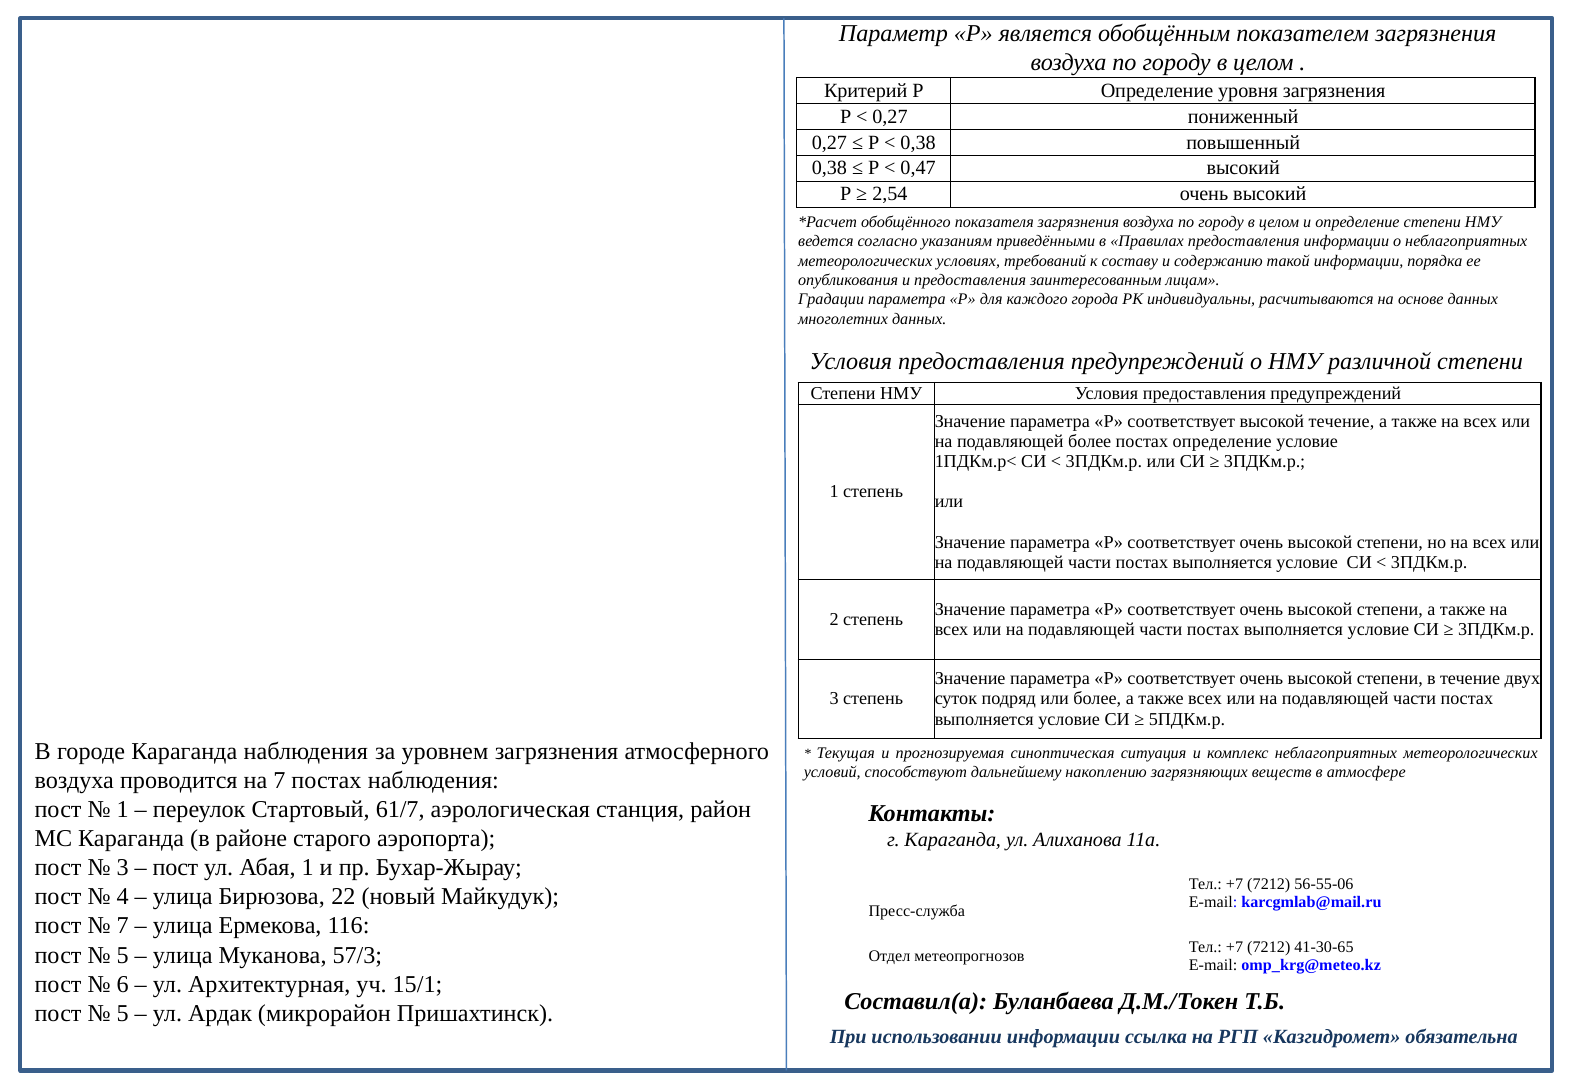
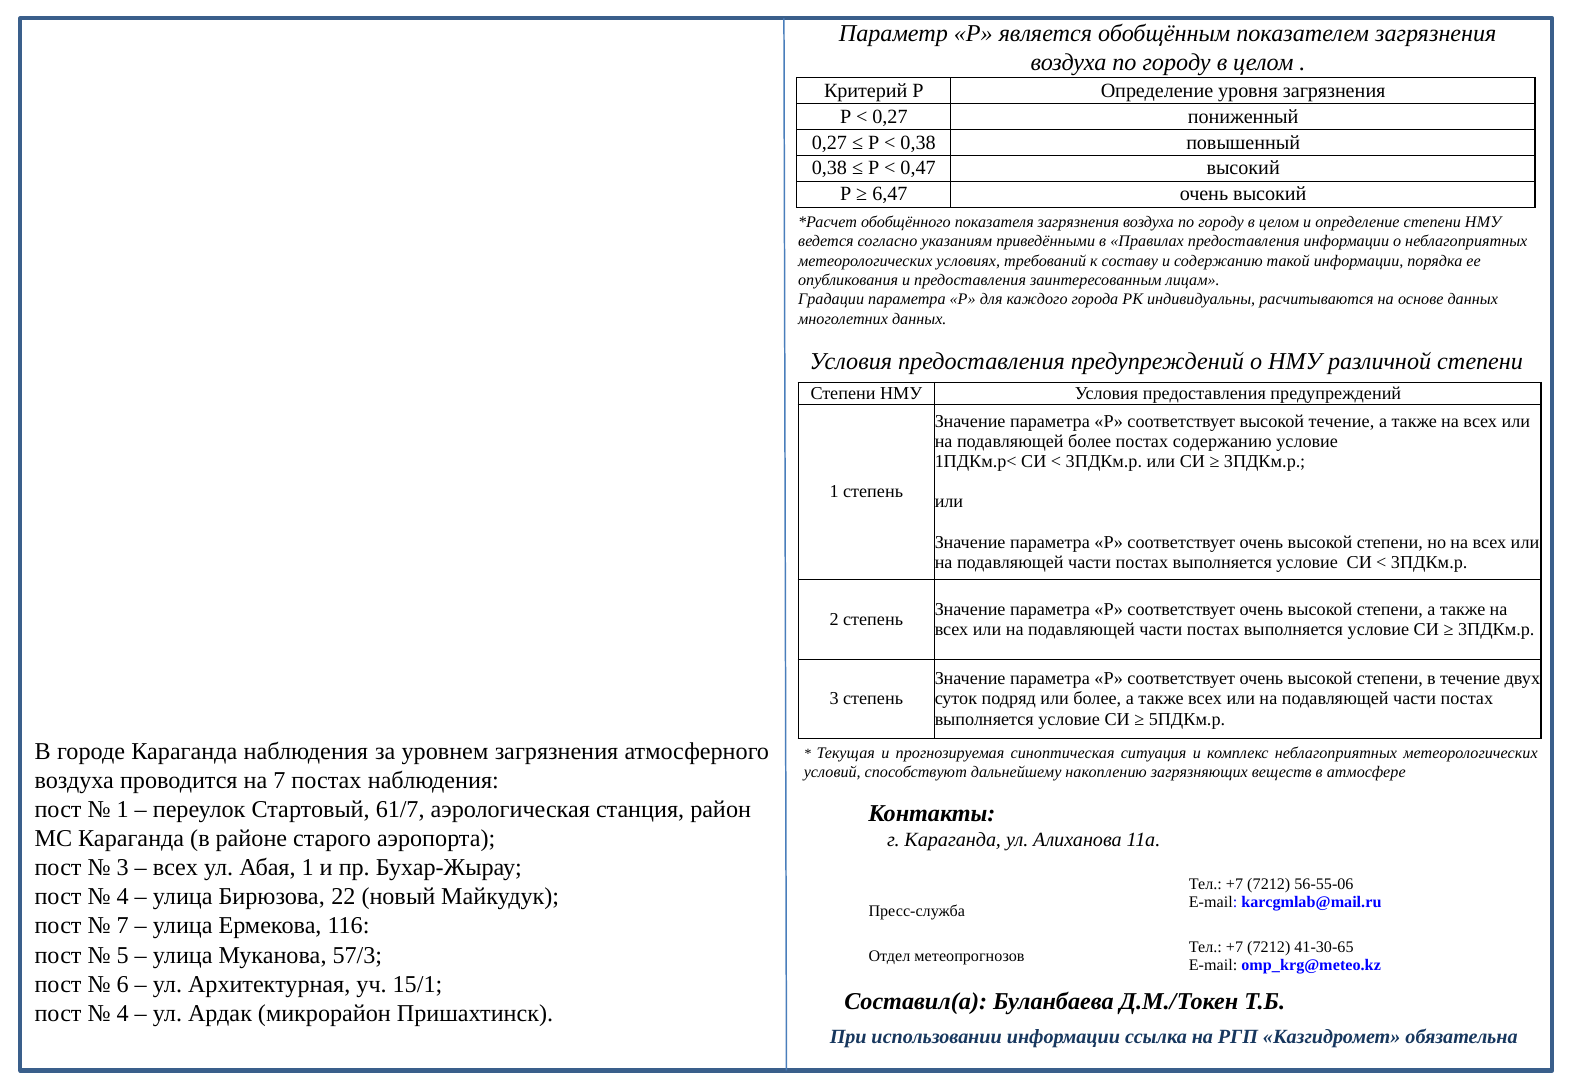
2,54: 2,54 -> 6,47
постах определение: определение -> содержанию
пост at (176, 868): пост -> всех
5 at (123, 1013): 5 -> 4
